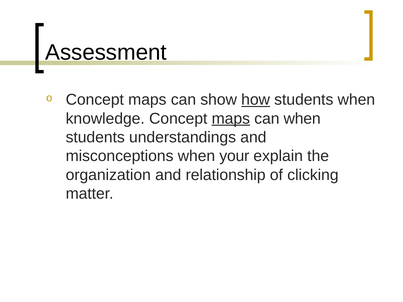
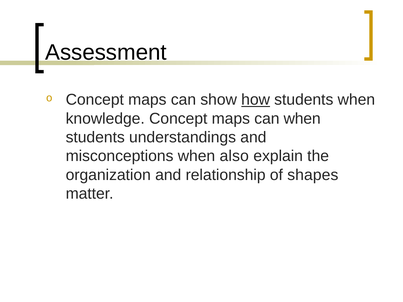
maps at (231, 119) underline: present -> none
your: your -> also
clicking: clicking -> shapes
